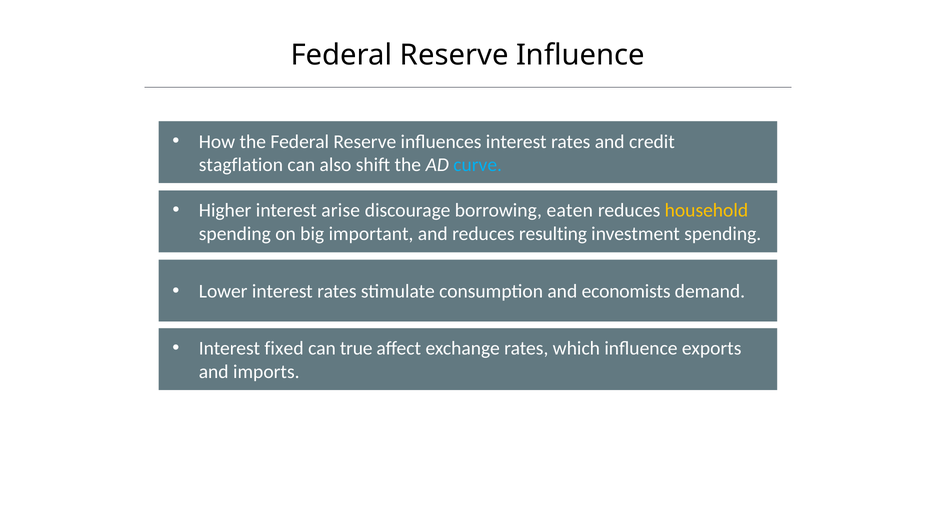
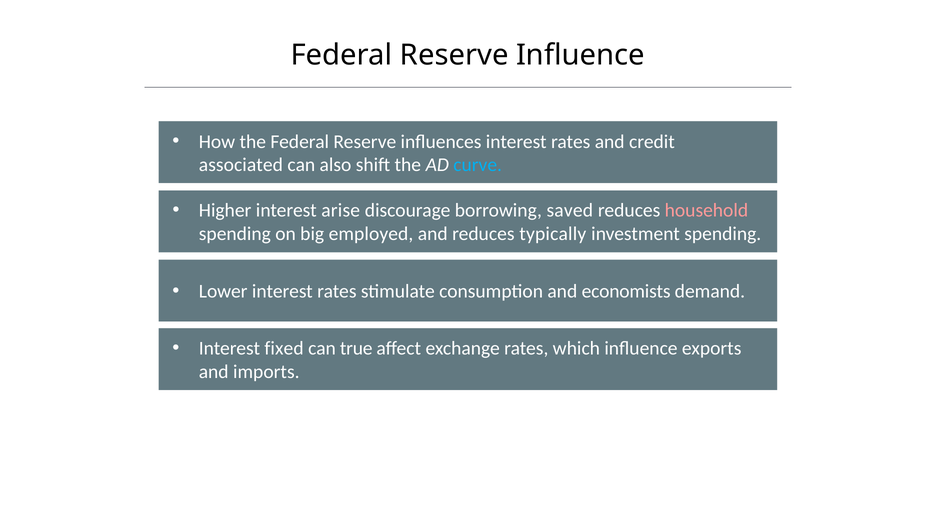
stagflation: stagflation -> associated
eaten: eaten -> saved
household colour: yellow -> pink
important: important -> employed
resulting: resulting -> typically
